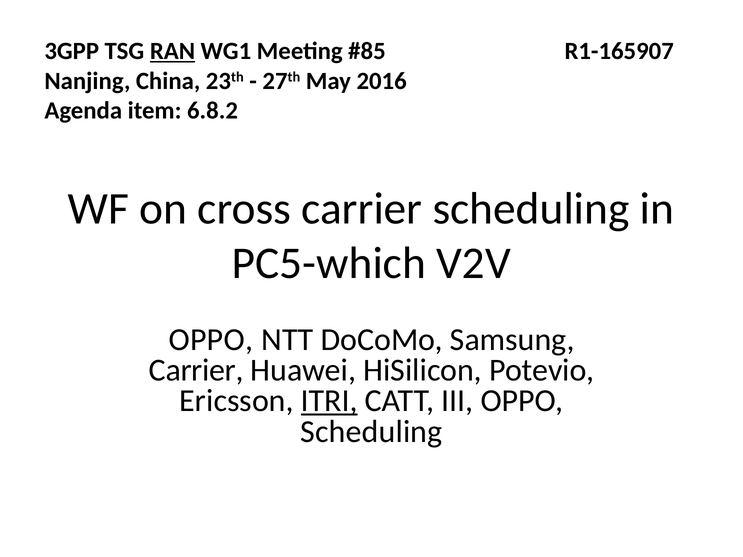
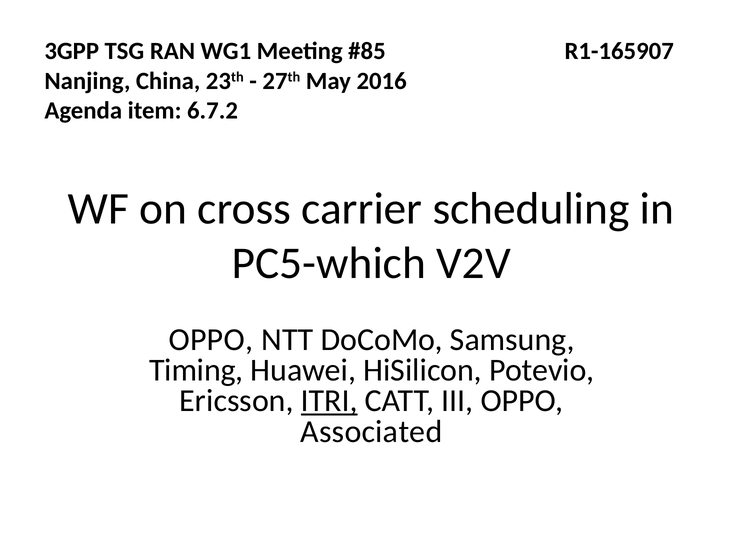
RAN underline: present -> none
6.8.2: 6.8.2 -> 6.7.2
Carrier at (196, 370): Carrier -> Timing
Scheduling at (371, 432): Scheduling -> Associated
